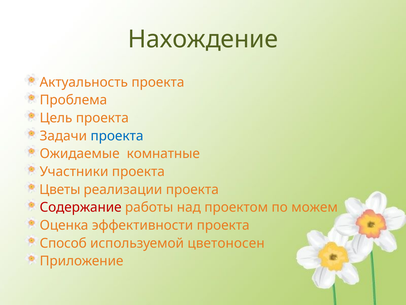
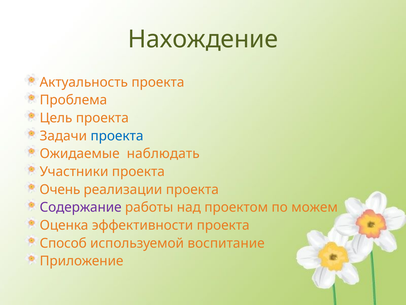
комнатные: комнатные -> наблюдать
Цветы: Цветы -> Очень
Содержание colour: red -> purple
цветоносен: цветоносен -> воспитание
